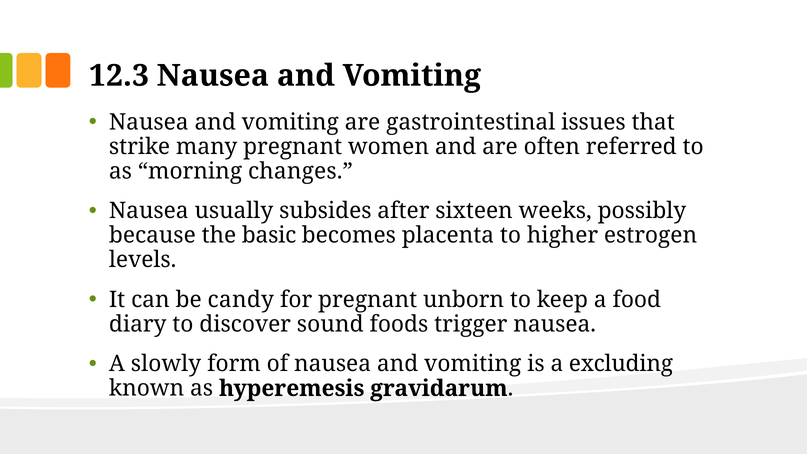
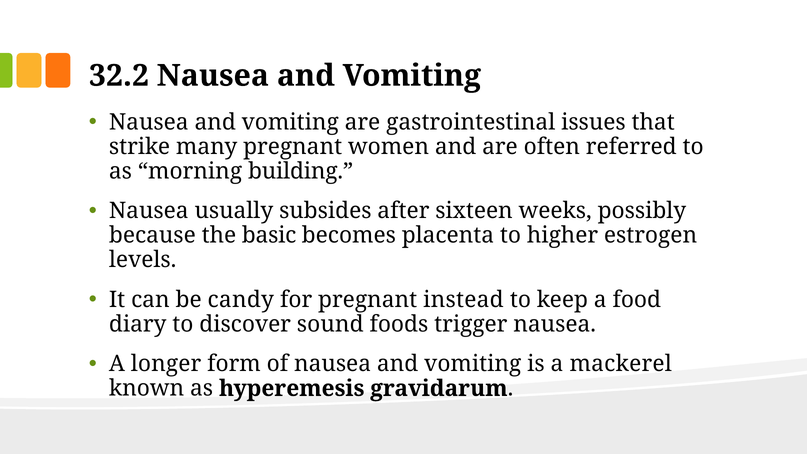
12.3: 12.3 -> 32.2
changes: changes -> building
unborn: unborn -> instead
slowly: slowly -> longer
excluding: excluding -> mackerel
